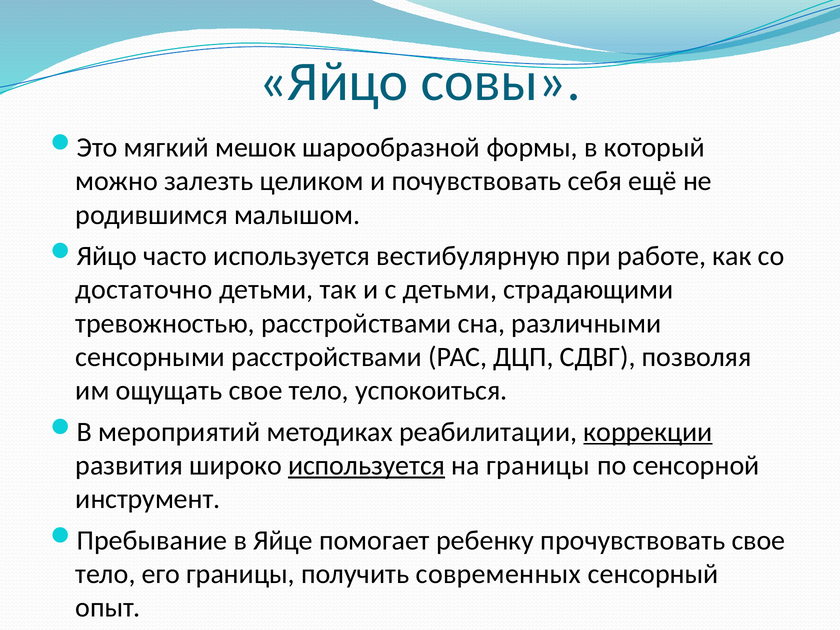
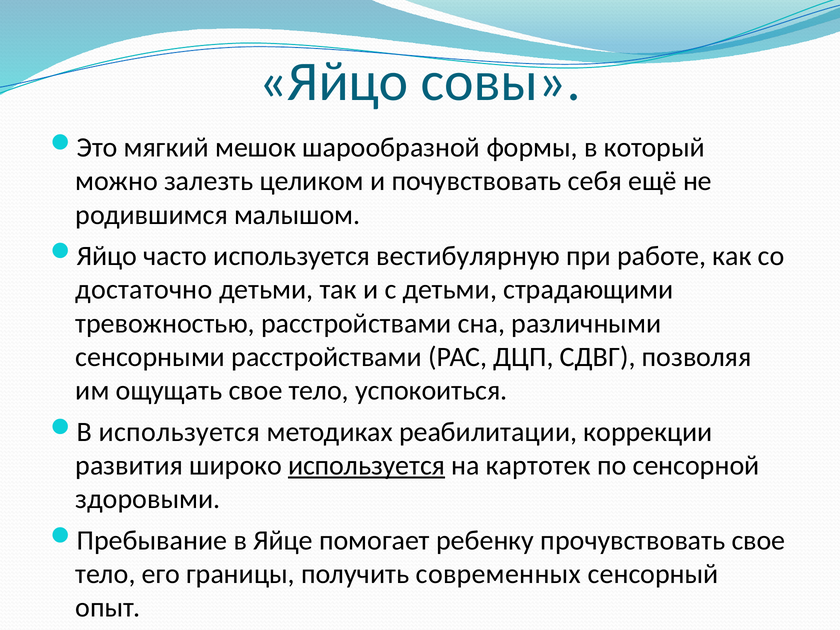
В мероприятий: мероприятий -> используется
коррекции underline: present -> none
на границы: границы -> картотек
инструмент: инструмент -> здоровыми
